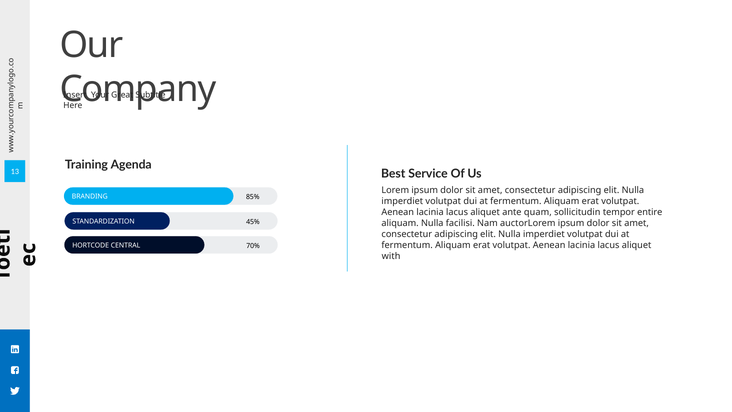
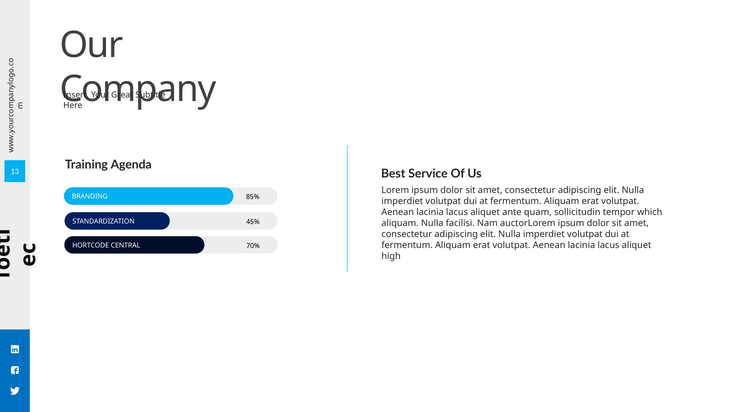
entire: entire -> which
with: with -> high
